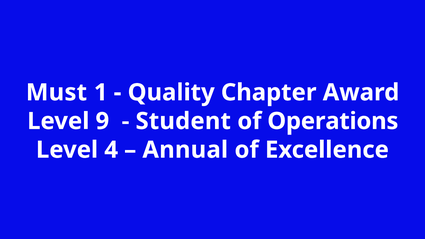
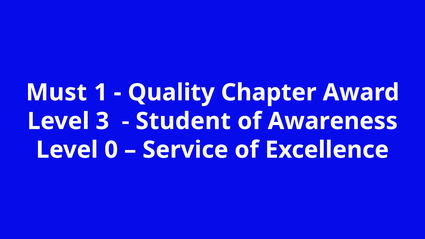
9: 9 -> 3
Operations: Operations -> Awareness
4: 4 -> 0
Annual: Annual -> Service
